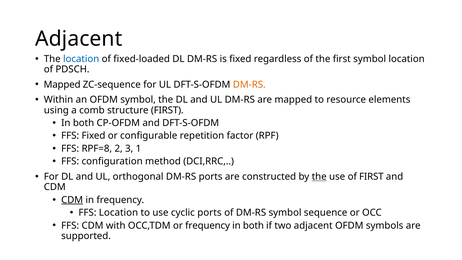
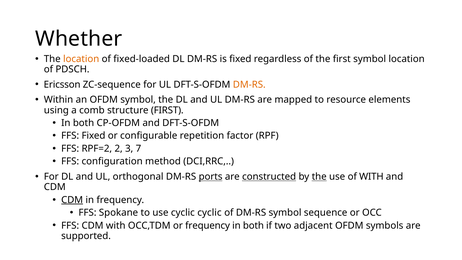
Adjacent at (79, 39): Adjacent -> Whether
location at (81, 59) colour: blue -> orange
Mapped at (62, 84): Mapped -> Ericsson
RPF=8: RPF=8 -> RPF=2
1: 1 -> 7
ports at (211, 177) underline: none -> present
constructed underline: none -> present
of FIRST: FIRST -> WITH
FFS Location: Location -> Spokane
cyclic ports: ports -> cyclic
